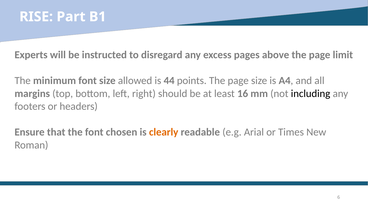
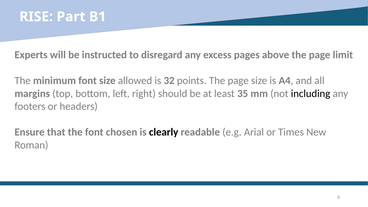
44: 44 -> 32
16: 16 -> 35
clearly colour: orange -> black
